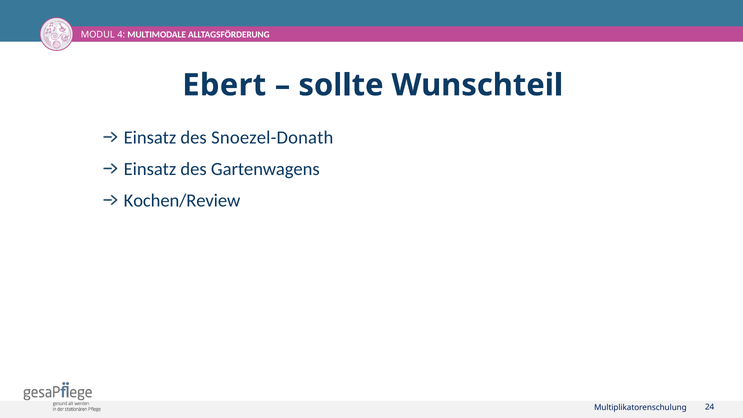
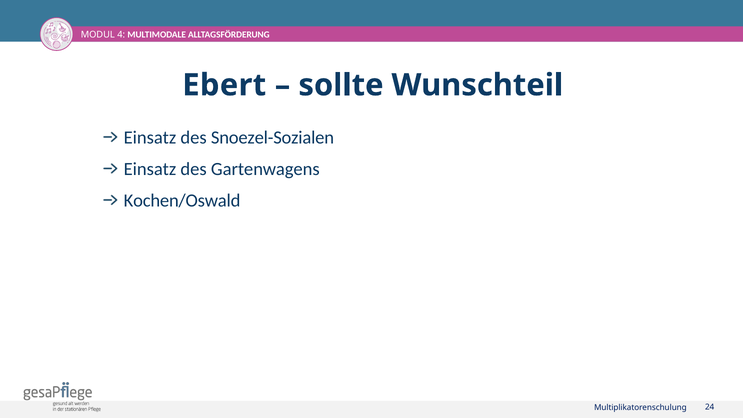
Snoezel-Donath: Snoezel-Donath -> Snoezel-Sozialen
Kochen/Review: Kochen/Review -> Kochen/Oswald
